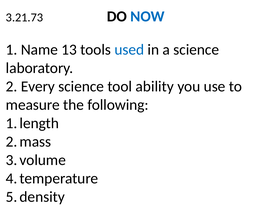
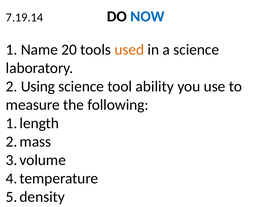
3.21.73: 3.21.73 -> 7.19.14
13: 13 -> 20
used colour: blue -> orange
Every: Every -> Using
